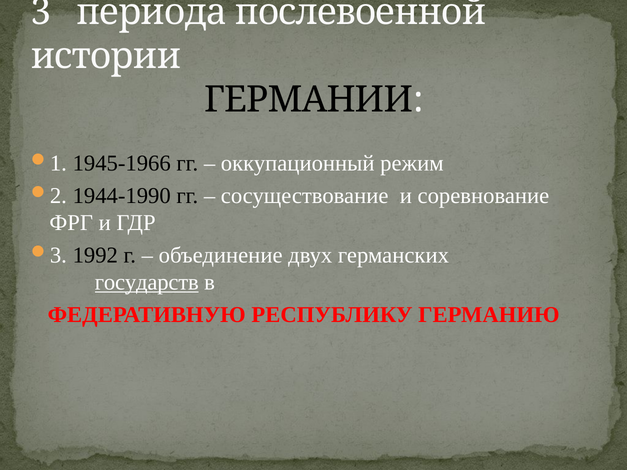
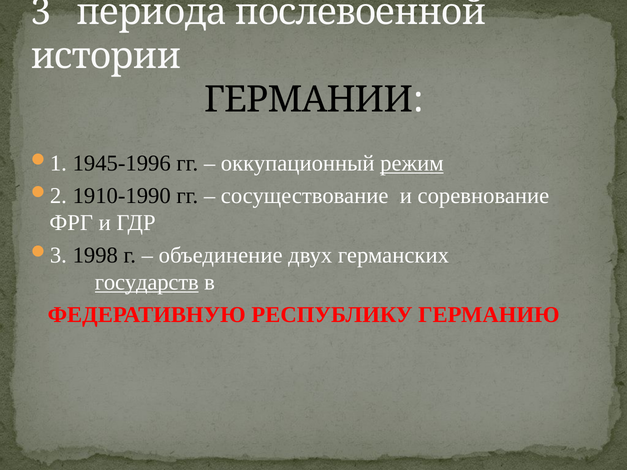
1945-1966: 1945-1966 -> 1945-1996
режим underline: none -> present
1944-1990: 1944-1990 -> 1910-1990
1992: 1992 -> 1998
